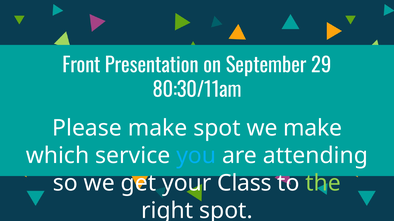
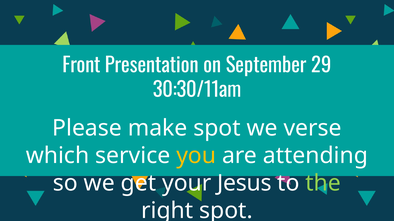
80:30/11am: 80:30/11am -> 30:30/11am
we make: make -> verse
you colour: light blue -> yellow
Class: Class -> Jesus
